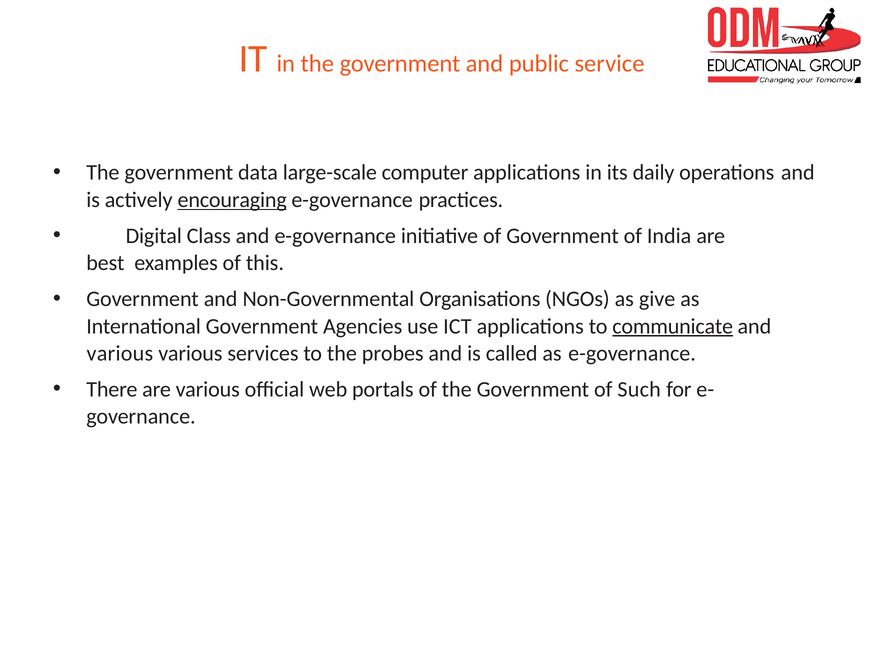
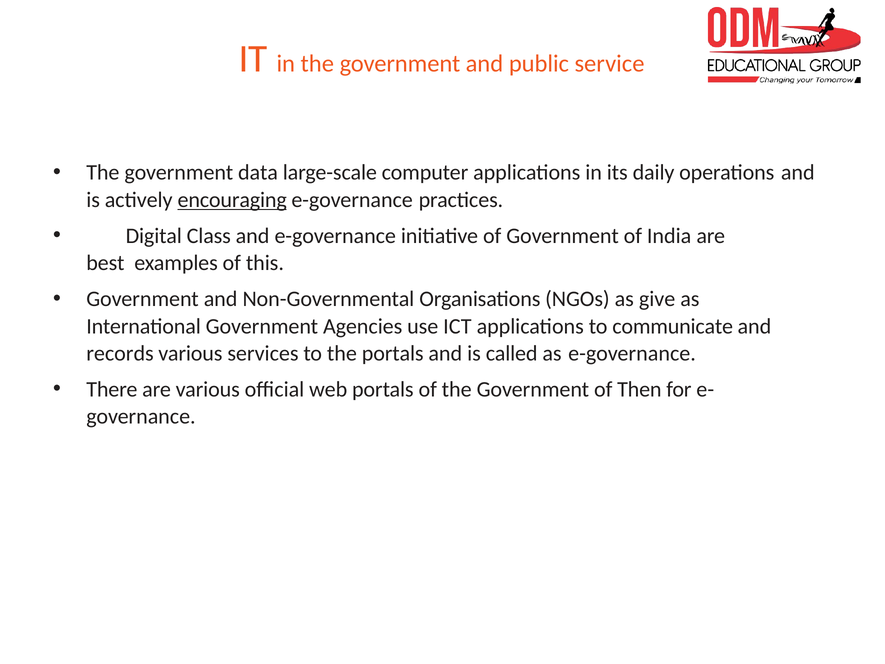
communicate underline: present -> none
various at (120, 353): various -> records
the probes: probes -> portals
Such: Such -> Then
